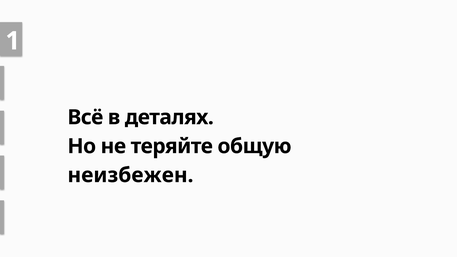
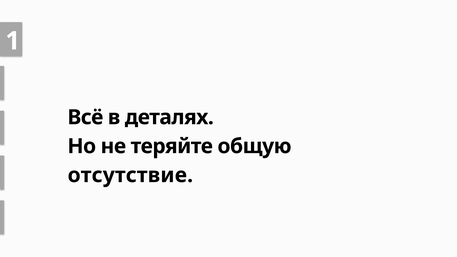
неизбежен: неизбежен -> отсутствие
